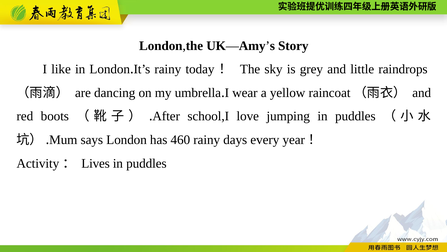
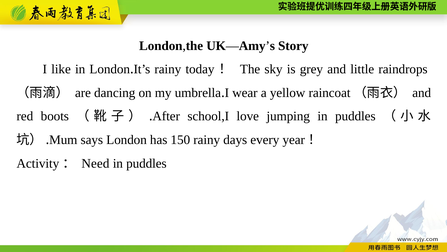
460: 460 -> 150
Lives: Lives -> Need
